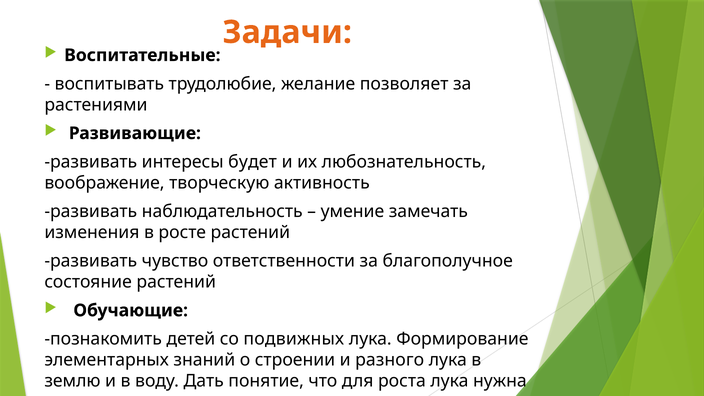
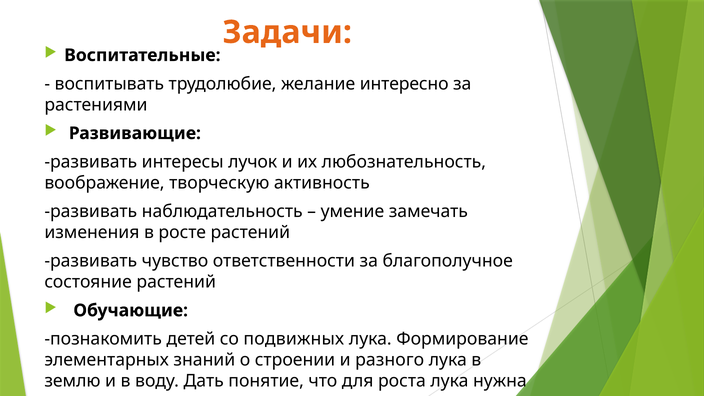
позволяет: позволяет -> интересно
будет: будет -> лучок
